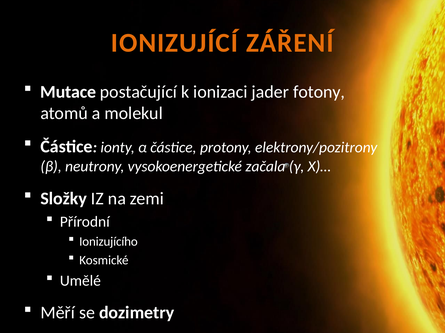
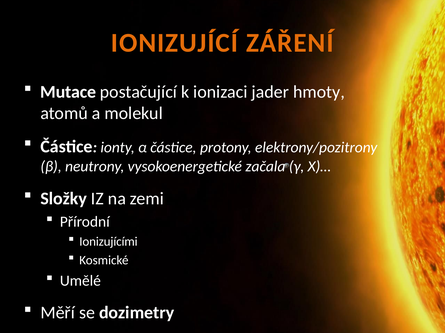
fotony: fotony -> hmoty
Ionizujícího: Ionizujícího -> Ionizujícími
